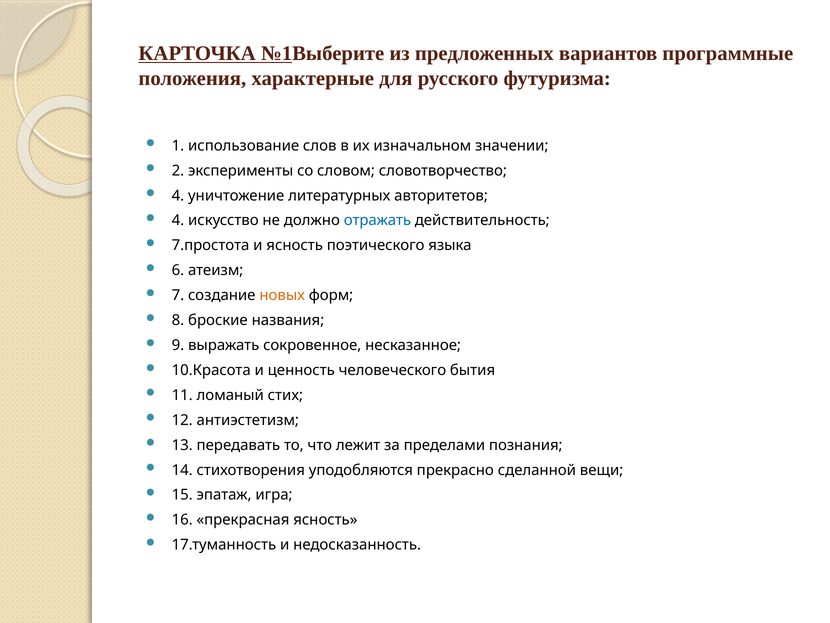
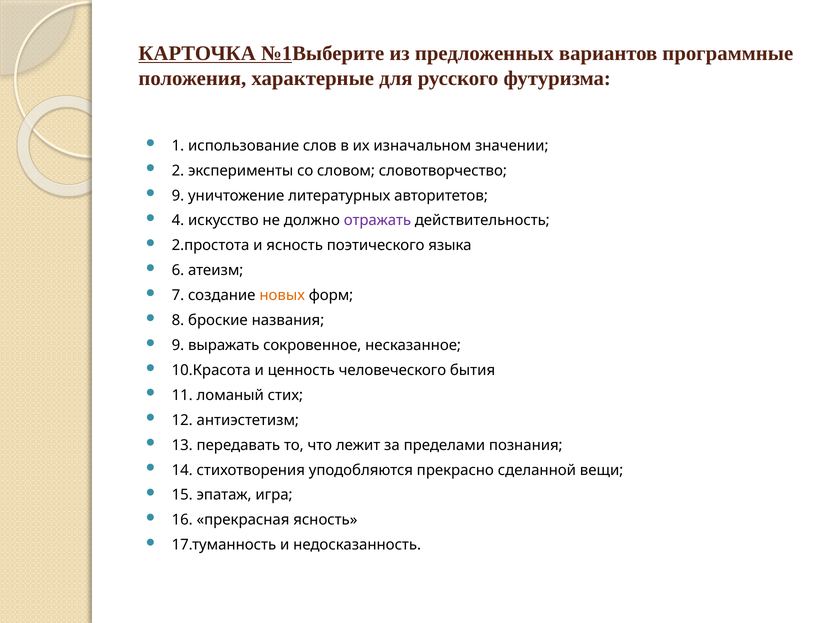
4 at (178, 195): 4 -> 9
отражать colour: blue -> purple
7.простота: 7.простота -> 2.простота
